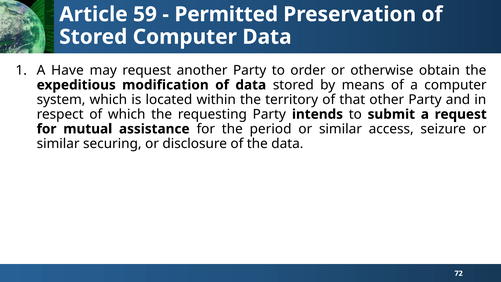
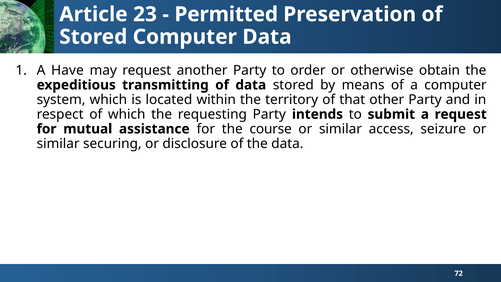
59: 59 -> 23
modification: modification -> transmitting
period: period -> course
